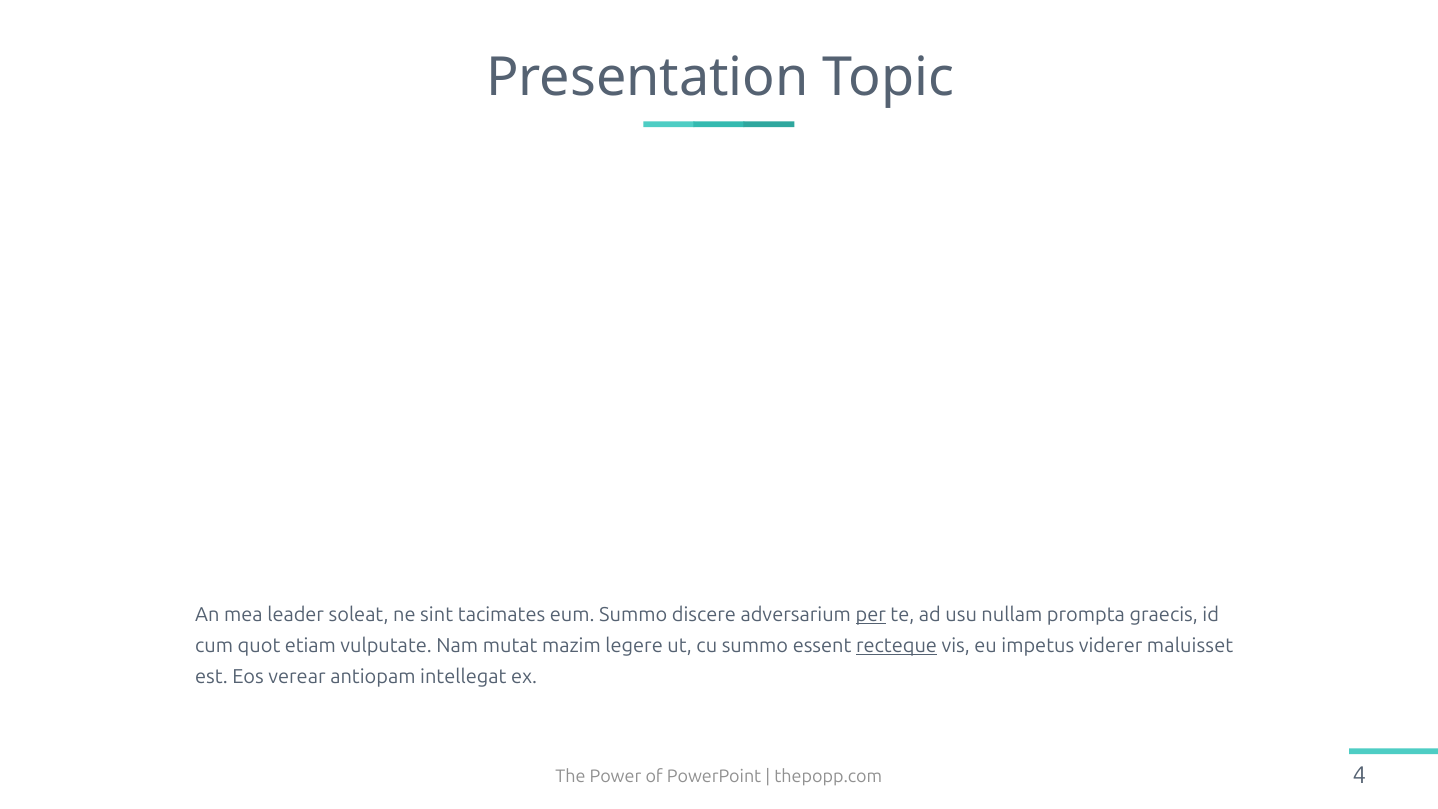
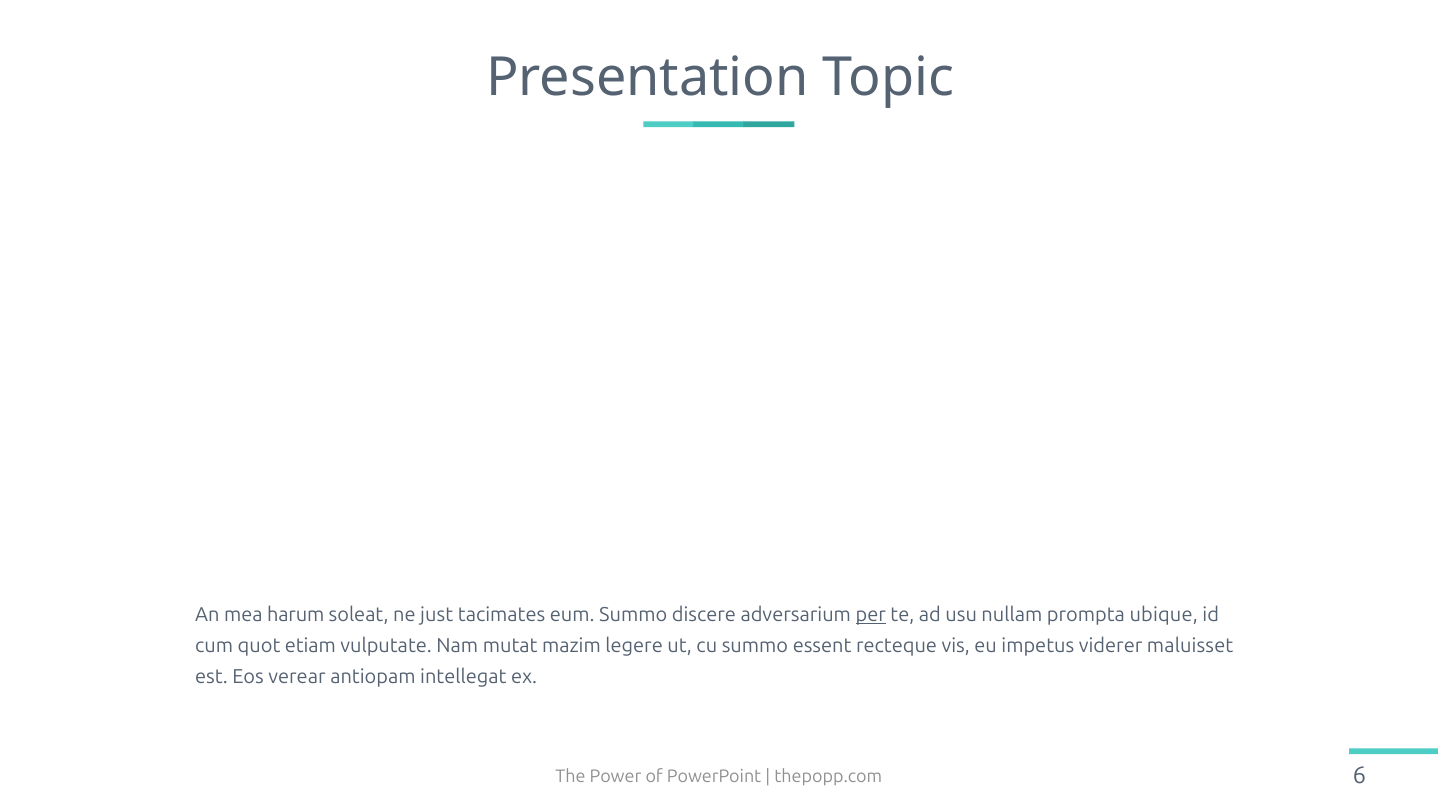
leader: leader -> harum
sint: sint -> just
graecis: graecis -> ubique
recteque underline: present -> none
4: 4 -> 6
